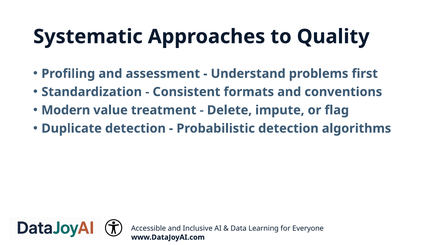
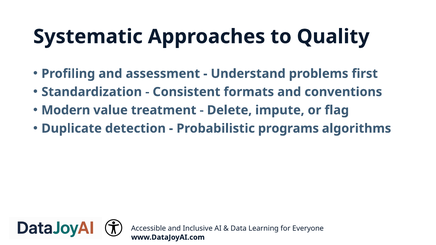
Probabilistic detection: detection -> programs
